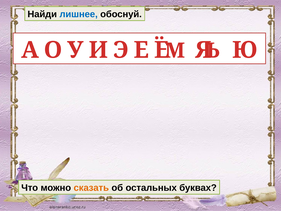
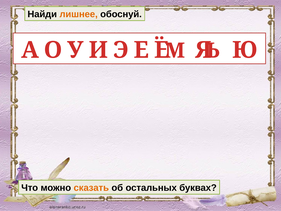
лишнее colour: blue -> orange
